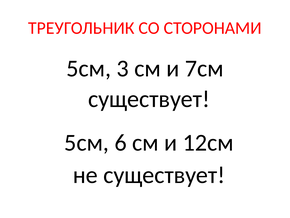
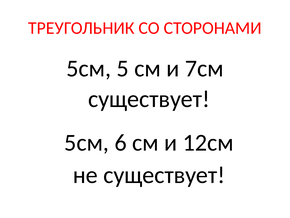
3: 3 -> 5
